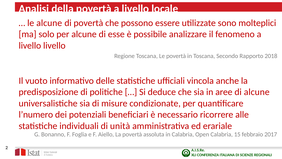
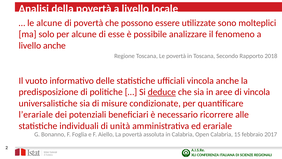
livello livello: livello -> anche
deduce underline: none -> present
di alcune: alcune -> vincola
l’numero: l’numero -> l’erariale
